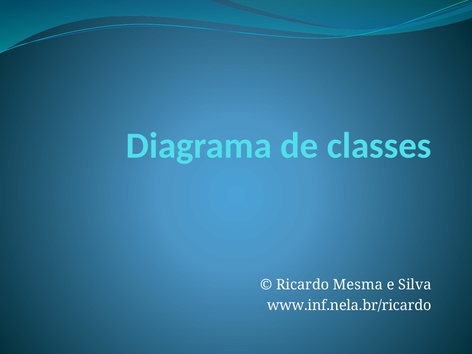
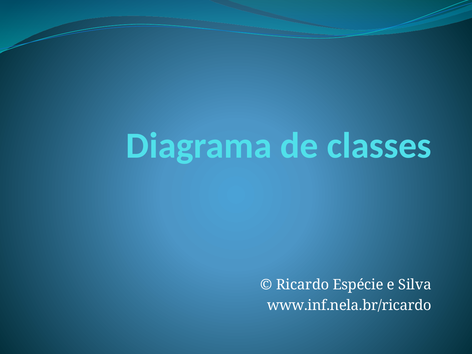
Mesma: Mesma -> Espécie
